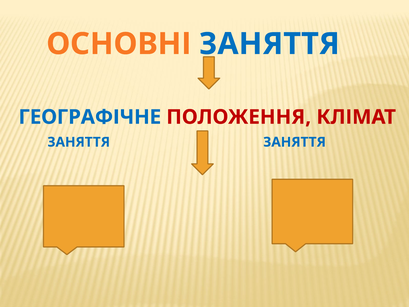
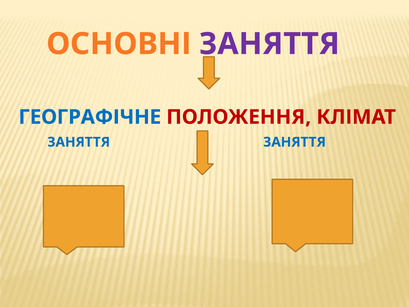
ЗАНЯТТЯ at (269, 44) colour: blue -> purple
